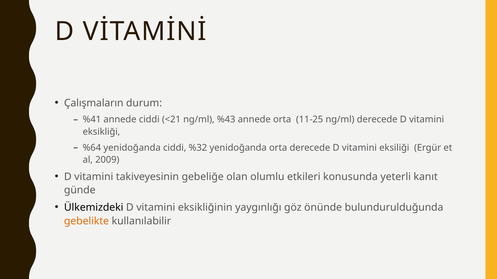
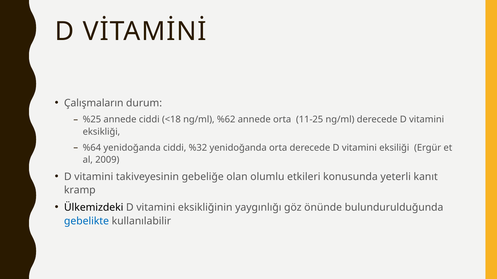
%41: %41 -> %25
<21: <21 -> <18
%43: %43 -> %62
günde: günde -> kramp
gebelikte colour: orange -> blue
